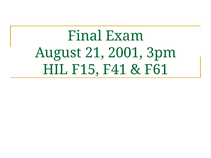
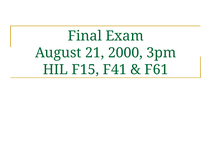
2001: 2001 -> 2000
